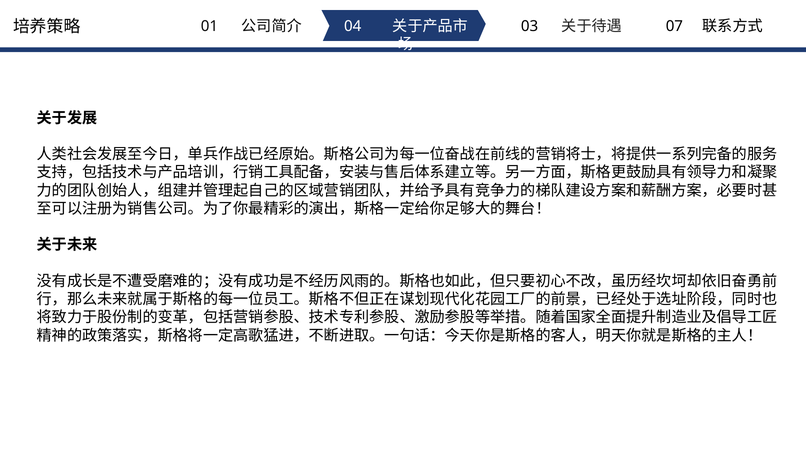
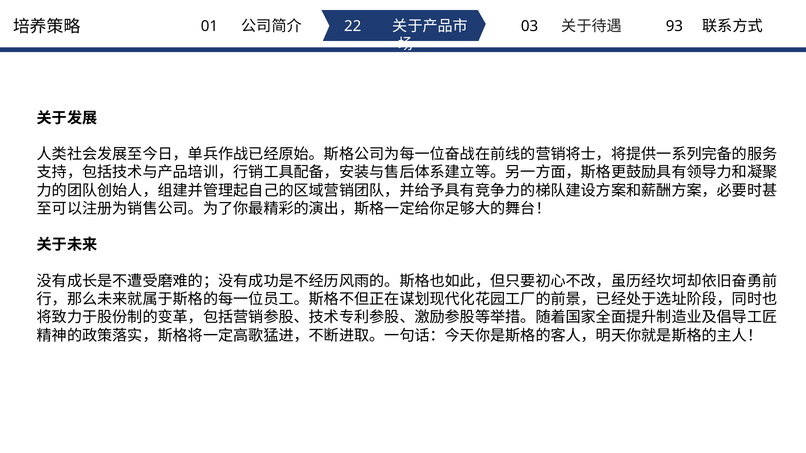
04: 04 -> 22
07: 07 -> 93
